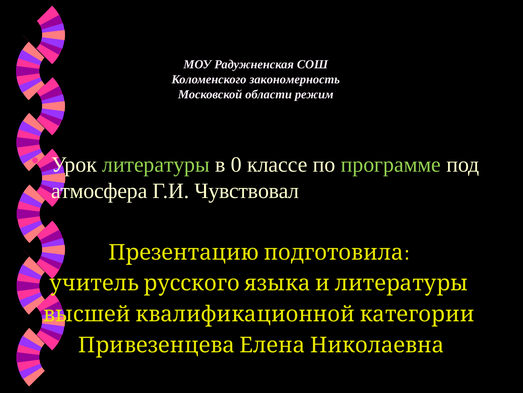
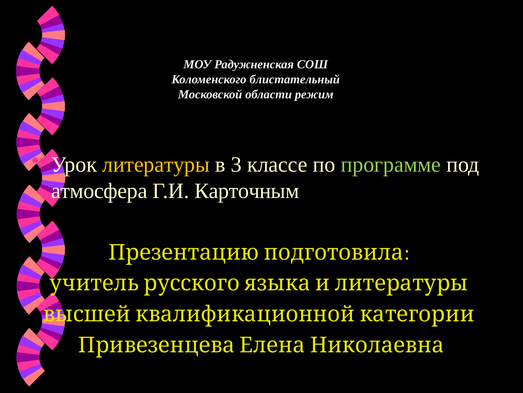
закономерность: закономерность -> блистательный
литературы colour: light green -> yellow
0: 0 -> 3
Чувствовал: Чувствовал -> Карточным
